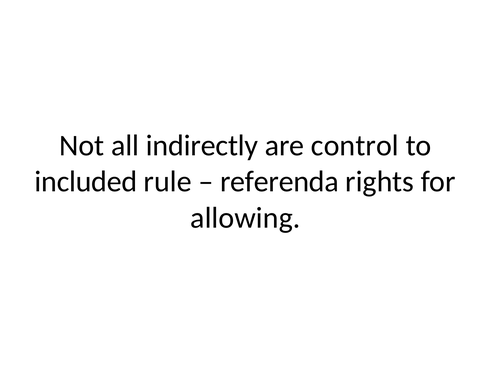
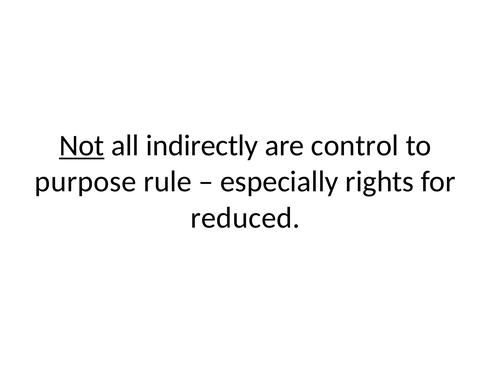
Not underline: none -> present
included: included -> purpose
referenda: referenda -> especially
allowing: allowing -> reduced
